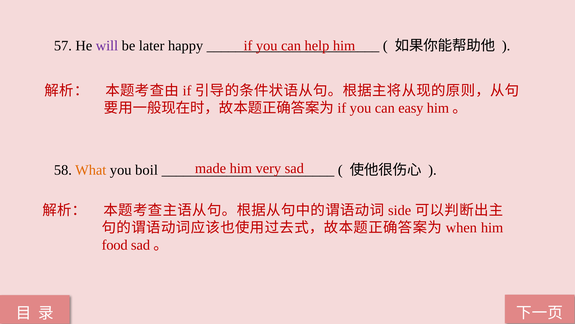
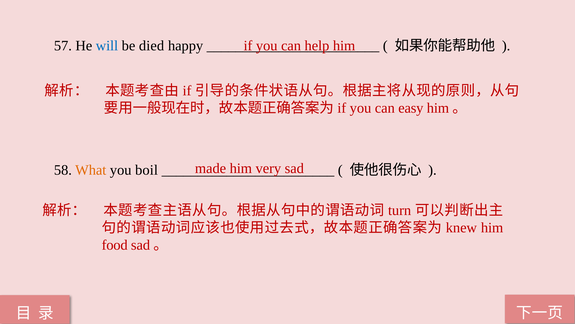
will colour: purple -> blue
later: later -> died
side: side -> turn
when: when -> knew
